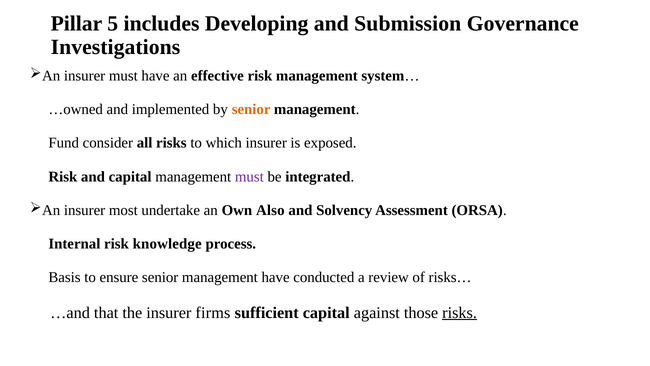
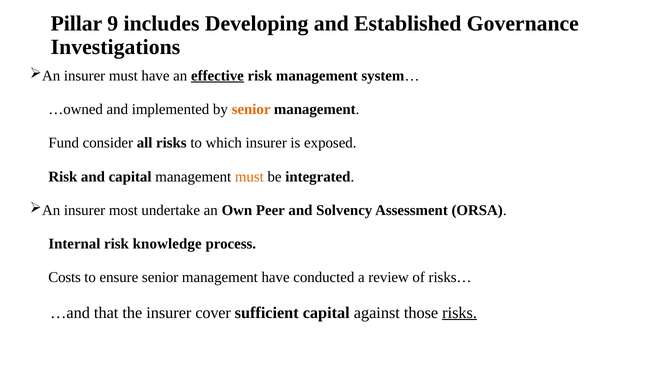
5: 5 -> 9
Submission: Submission -> Established
effective underline: none -> present
must at (249, 176) colour: purple -> orange
Also: Also -> Peer
Basis: Basis -> Costs
firms: firms -> cover
